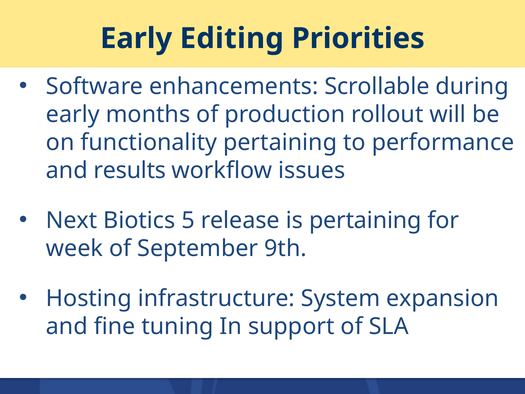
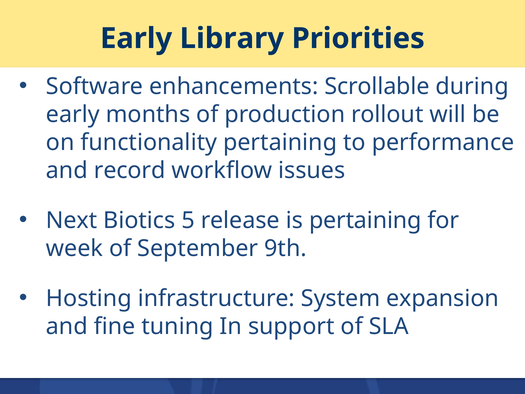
Editing: Editing -> Library
results: results -> record
